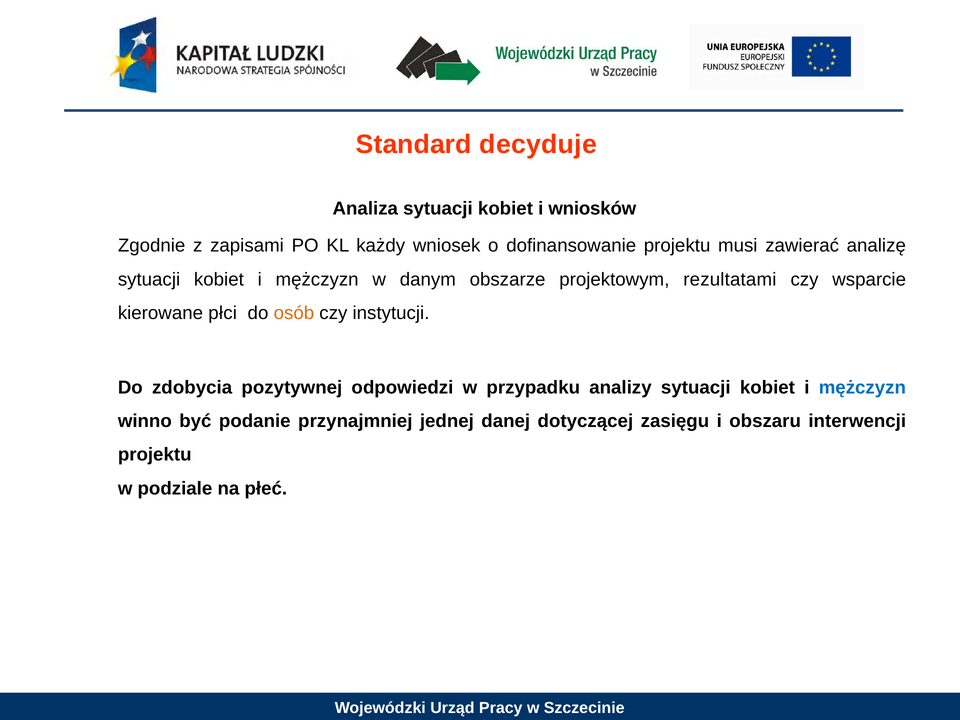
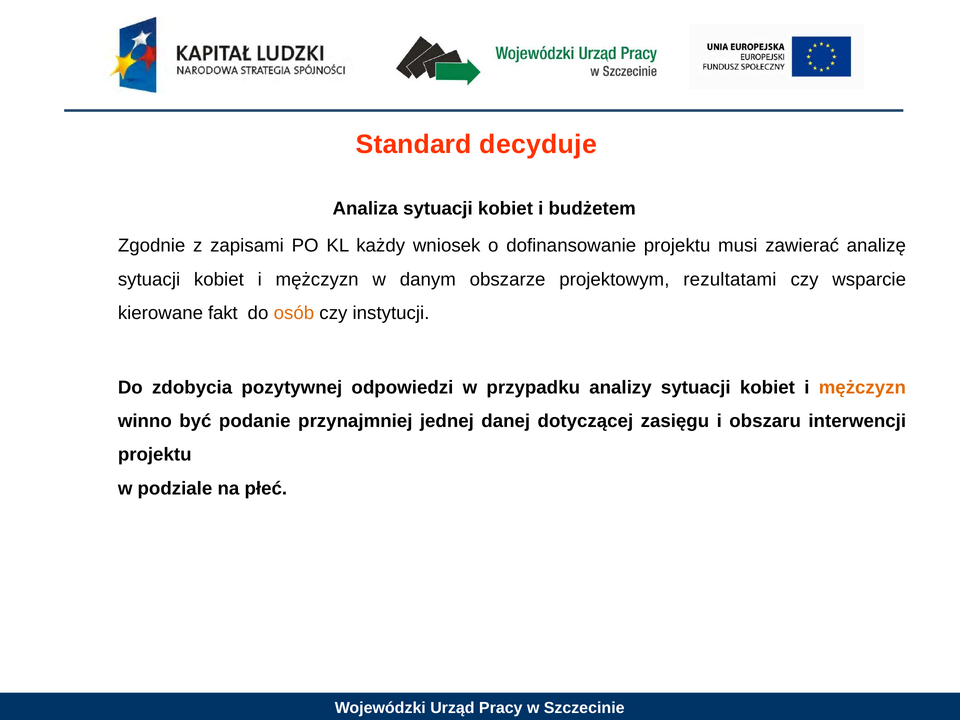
wniosków: wniosków -> budżetem
płci: płci -> fakt
mężczyzn at (862, 388) colour: blue -> orange
